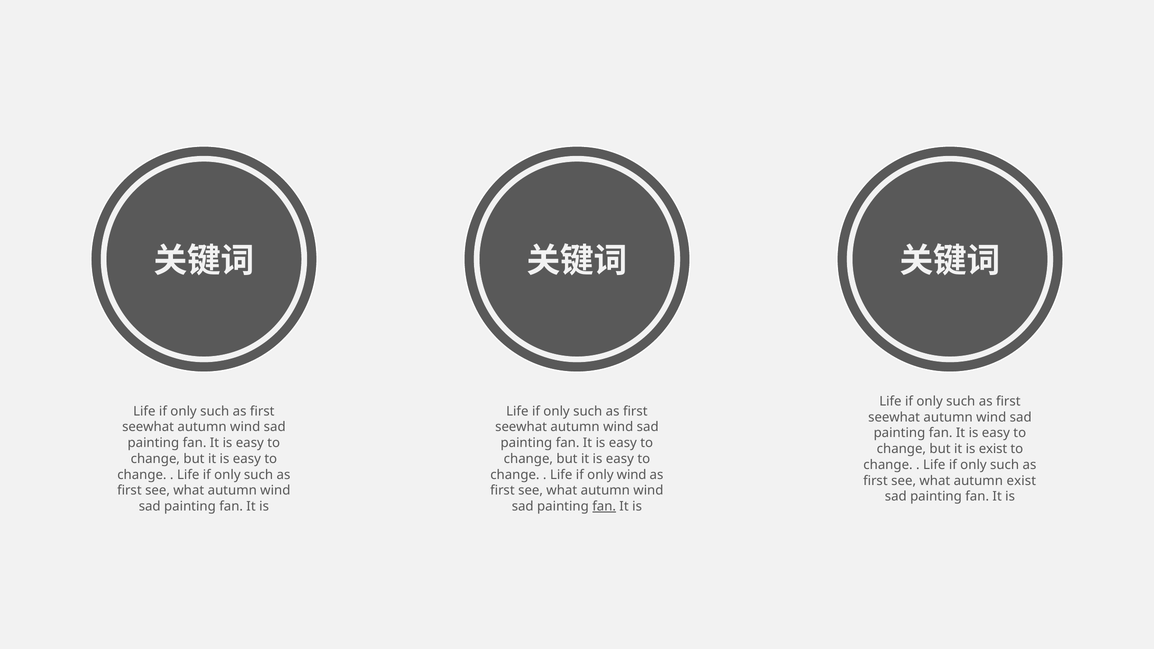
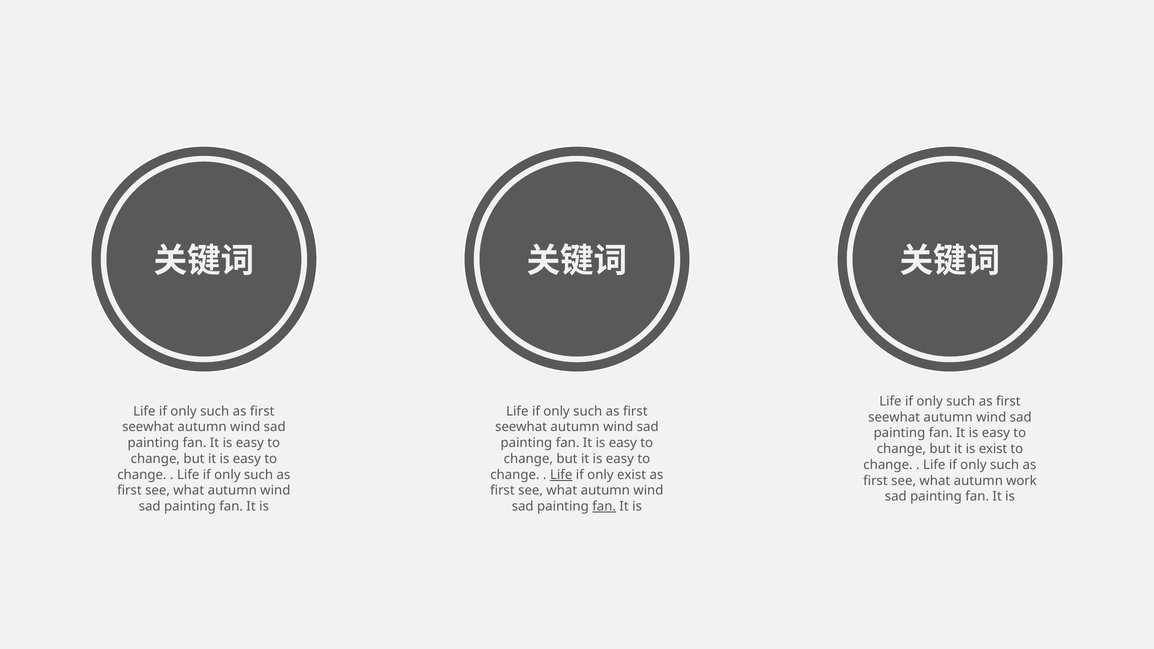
Life at (561, 475) underline: none -> present
only wind: wind -> exist
autumn exist: exist -> work
